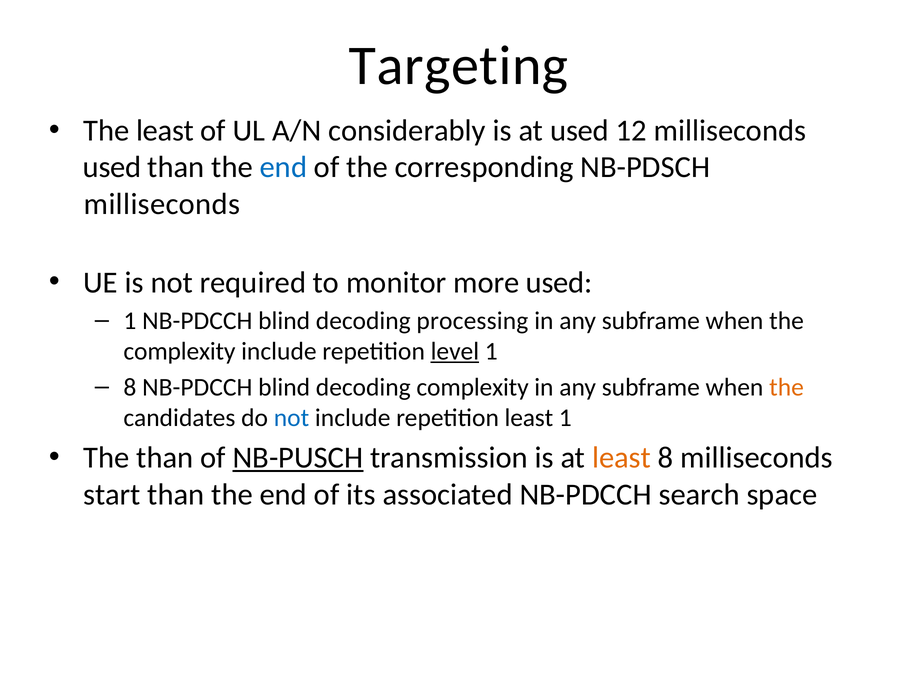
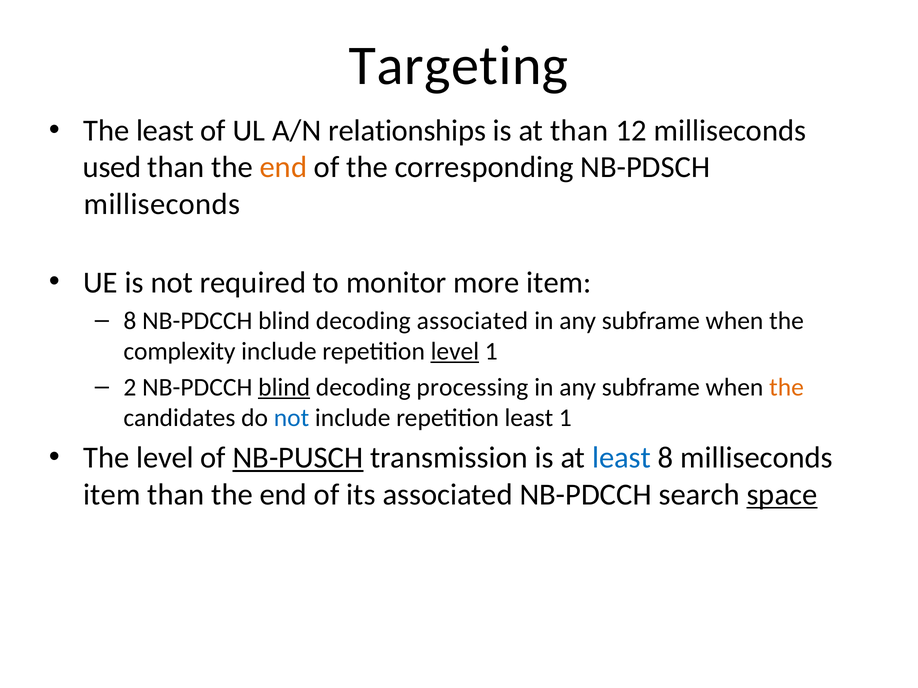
considerably: considerably -> relationships
at used: used -> than
end at (283, 167) colour: blue -> orange
more used: used -> item
1 at (130, 321): 1 -> 8
decoding processing: processing -> associated
8 at (130, 387): 8 -> 2
blind at (284, 387) underline: none -> present
decoding complexity: complexity -> processing
The than: than -> level
least at (621, 458) colour: orange -> blue
start at (112, 495): start -> item
space underline: none -> present
